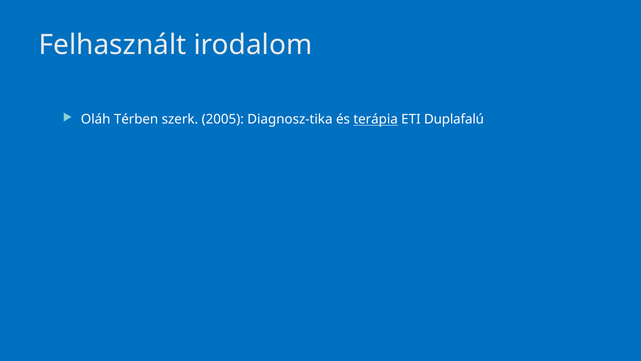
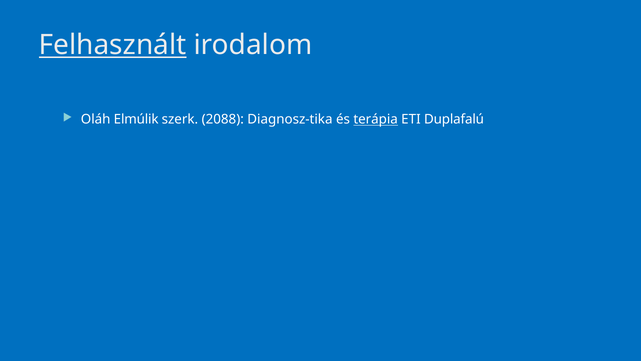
Felhasznált underline: none -> present
Térben: Térben -> Elmúlik
2005: 2005 -> 2088
